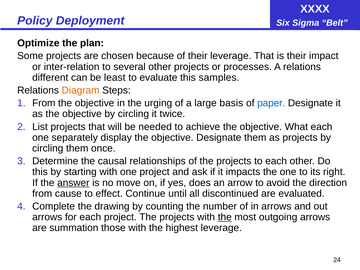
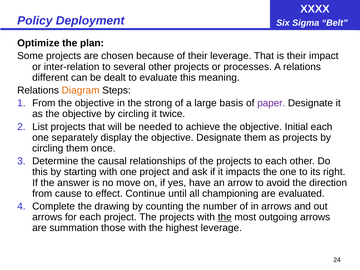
least: least -> dealt
samples: samples -> meaning
urging: urging -> strong
paper colour: blue -> purple
What: What -> Initial
answer underline: present -> none
does: does -> have
discontinued: discontinued -> championing
